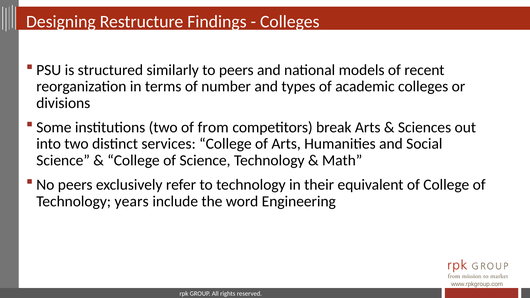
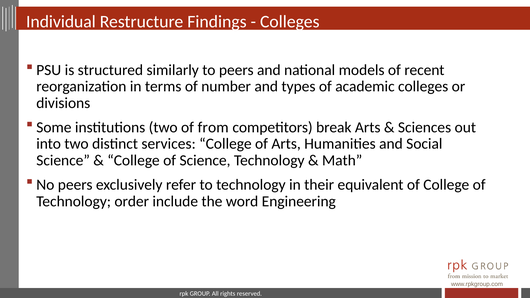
Designing: Designing -> Individual
years: years -> order
